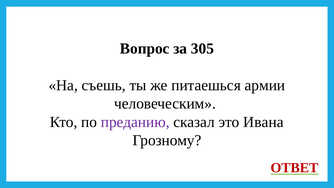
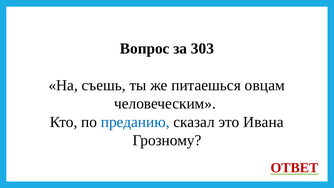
305: 305 -> 303
армии: армии -> овцам
преданию colour: purple -> blue
